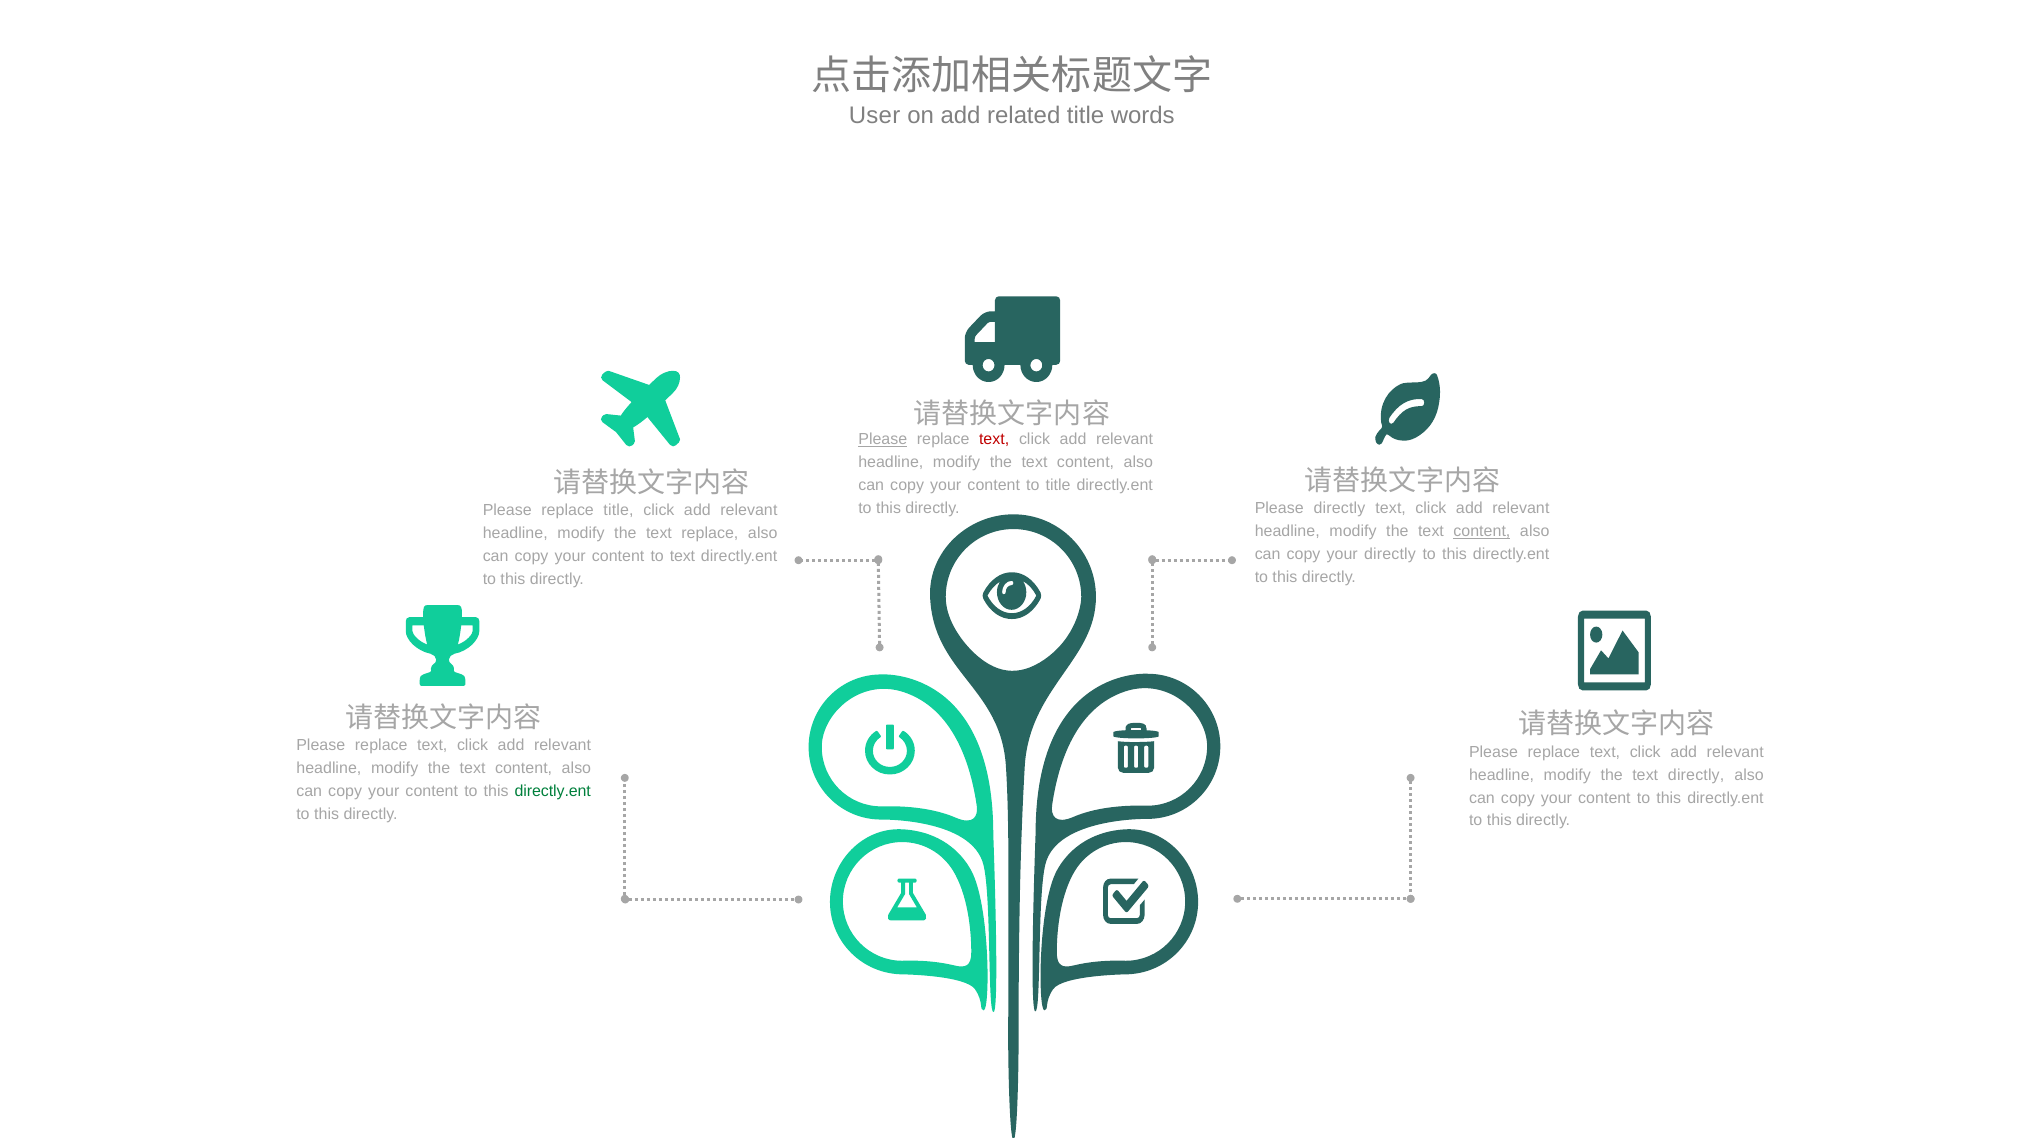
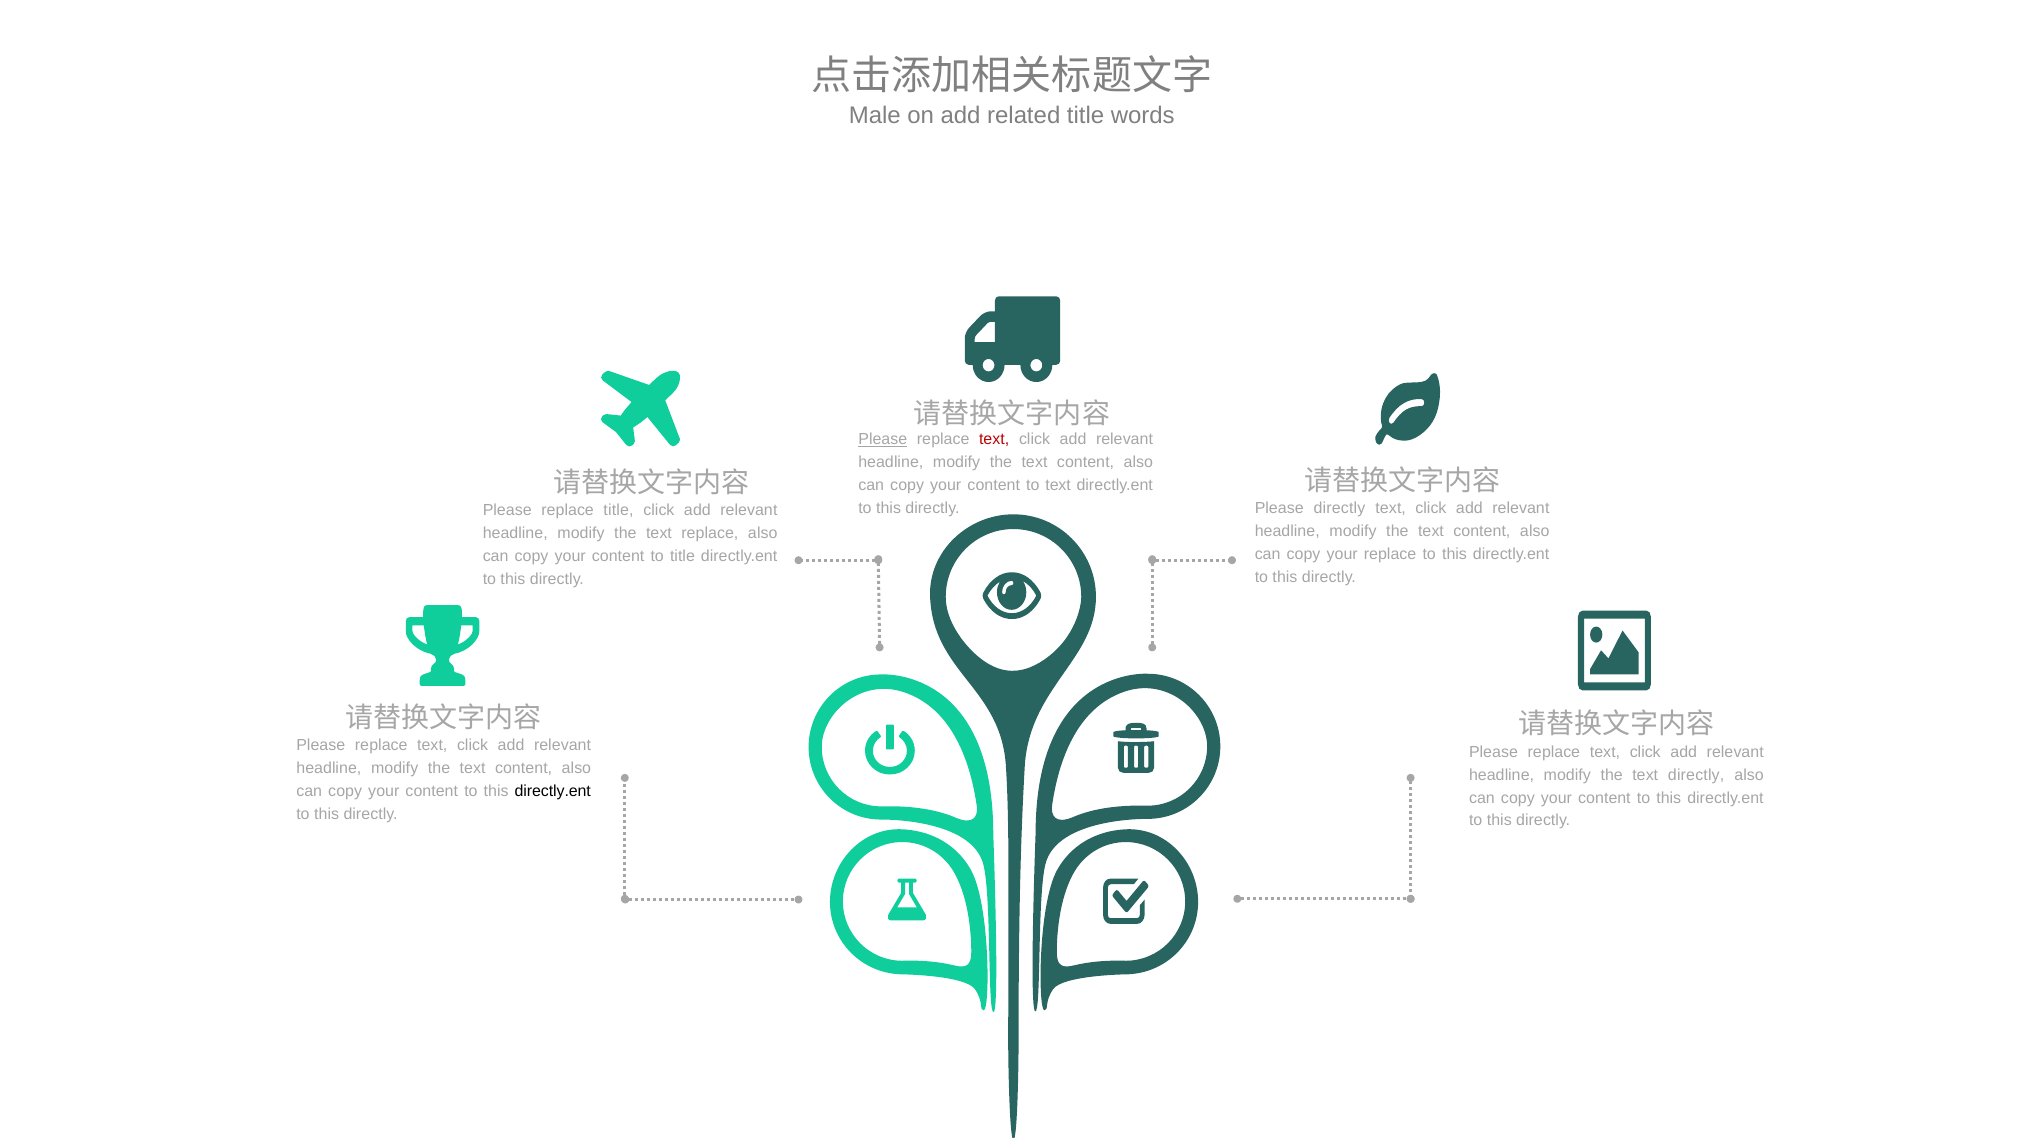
User: User -> Male
to title: title -> text
content at (1482, 532) underline: present -> none
your directly: directly -> replace
to text: text -> title
directly.ent at (553, 792) colour: green -> black
